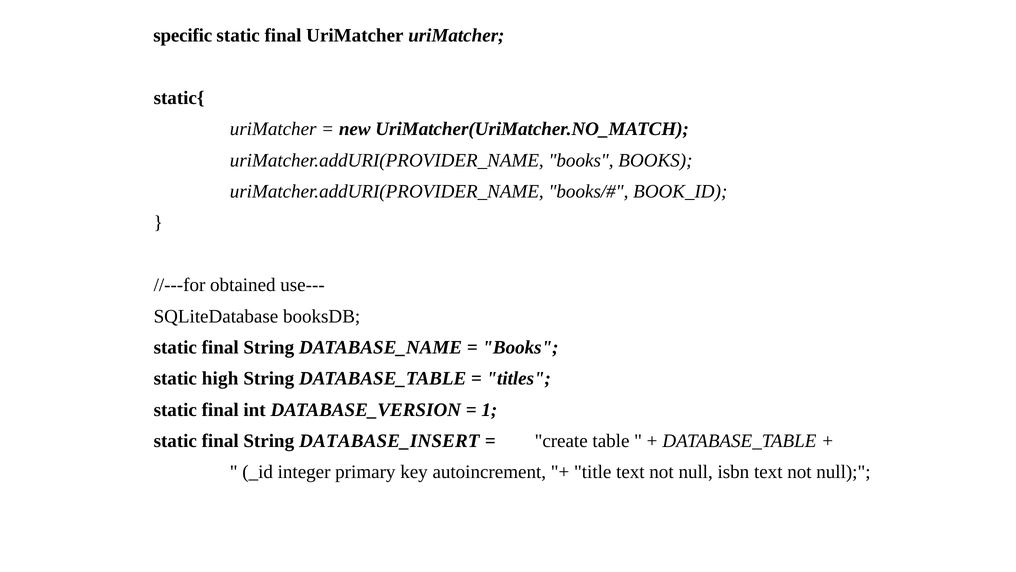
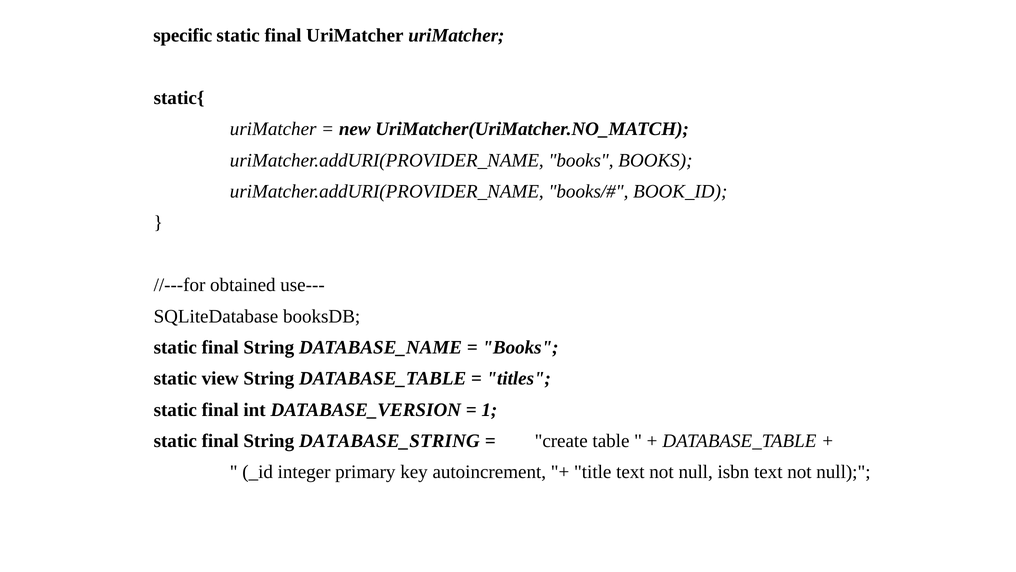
high: high -> view
DATABASE_INSERT: DATABASE_INSERT -> DATABASE_STRING
